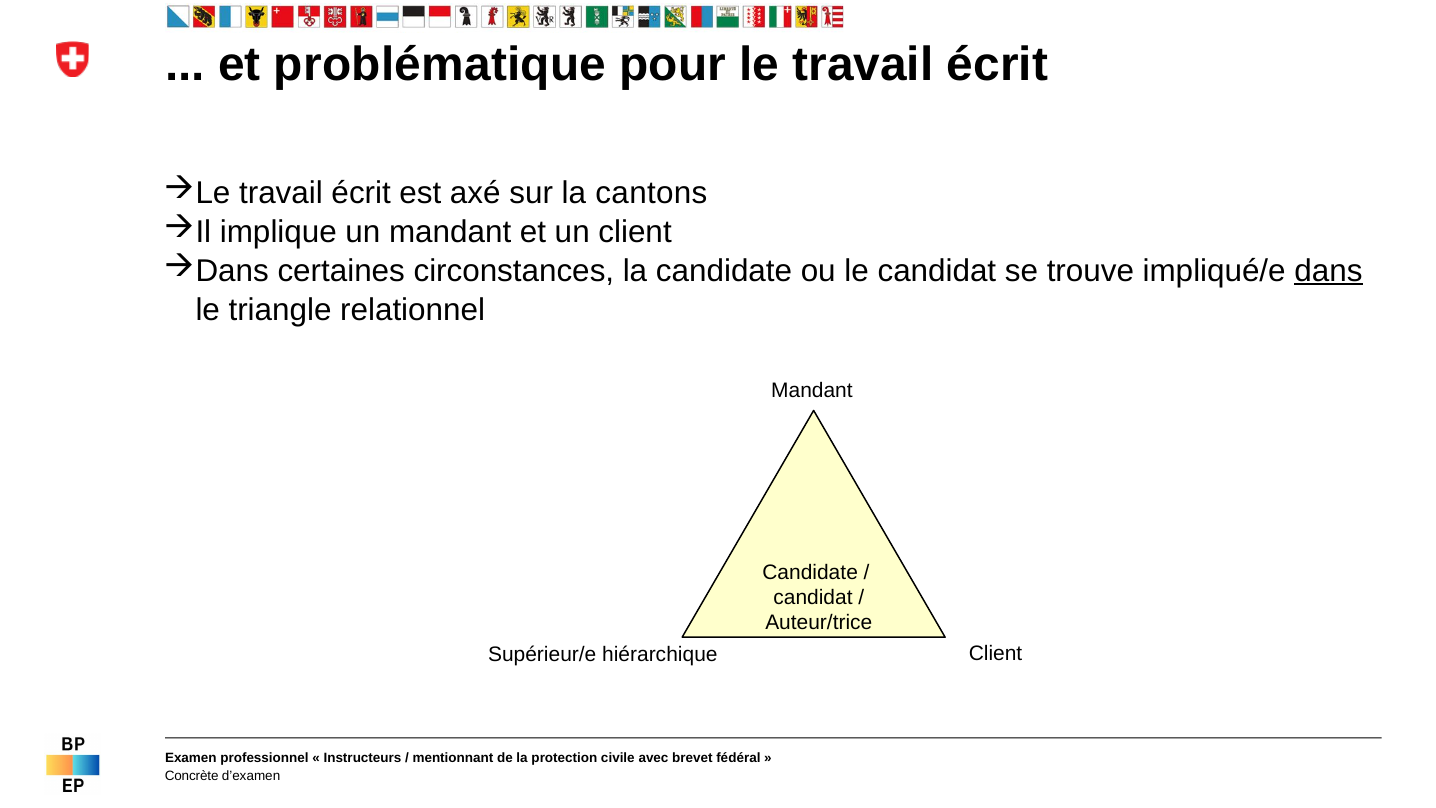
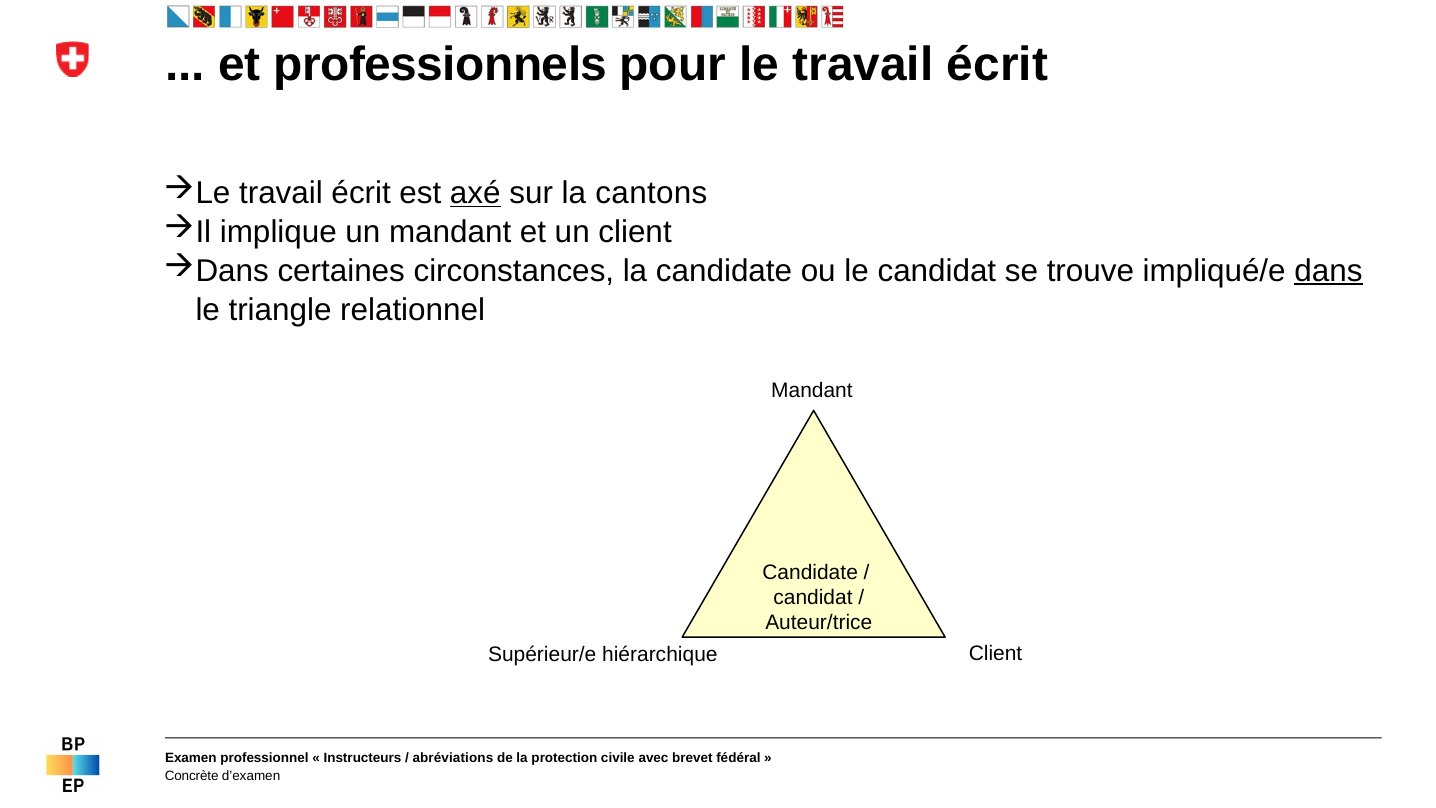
problématique: problématique -> professionnels
axé underline: none -> present
mentionnant: mentionnant -> abréviations
